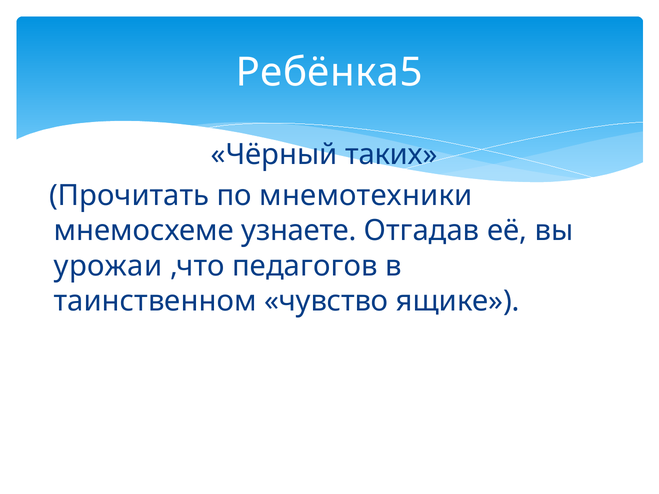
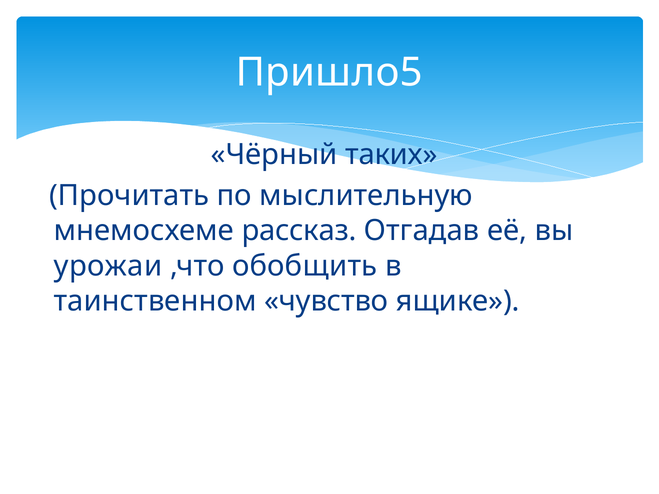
Ребёнка5: Ребёнка5 -> Пришло5
мнемотехники: мнемотехники -> мыслительную
узнаете: узнаете -> рассказ
педагогов: педагогов -> обобщить
